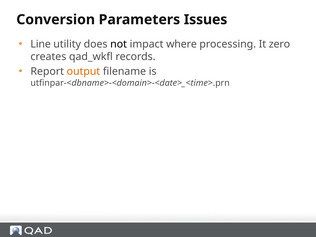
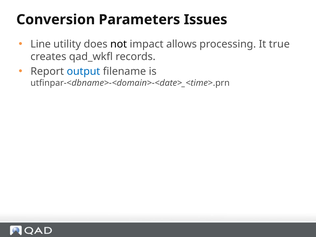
where: where -> allows
zero: zero -> true
output colour: orange -> blue
